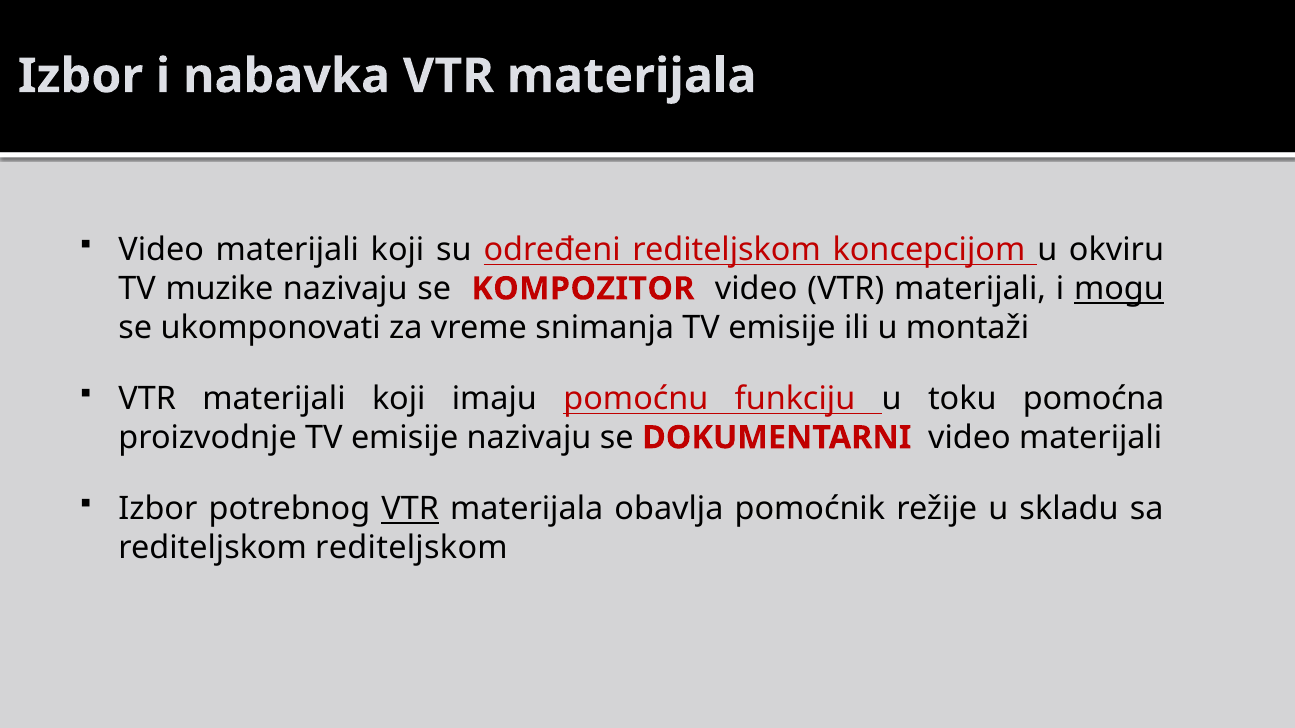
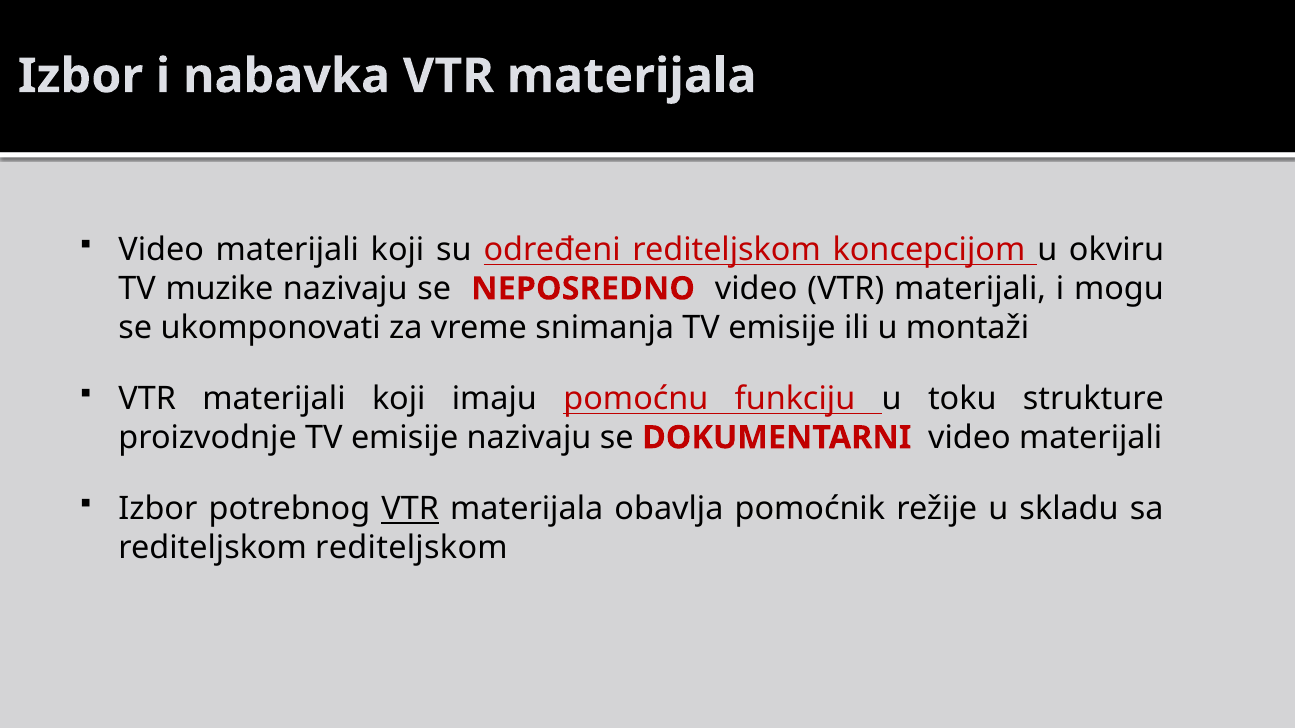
KOMPOZITOR: KOMPOZITOR -> NEPOSREDNO
mogu underline: present -> none
pomoćna: pomoćna -> strukture
